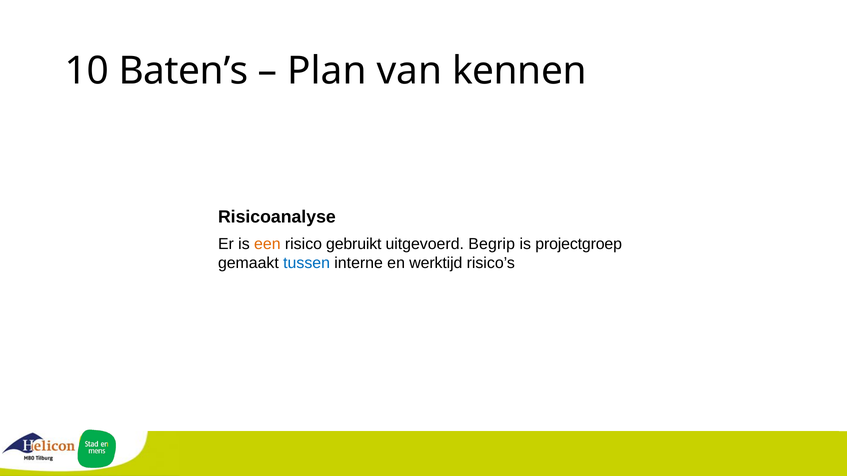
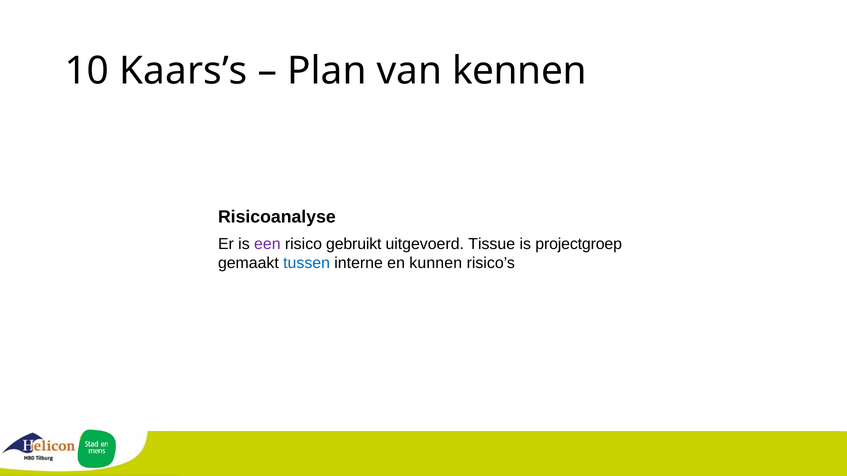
Baten’s: Baten’s -> Kaars’s
een colour: orange -> purple
Begrip: Begrip -> Tissue
werktijd: werktijd -> kunnen
